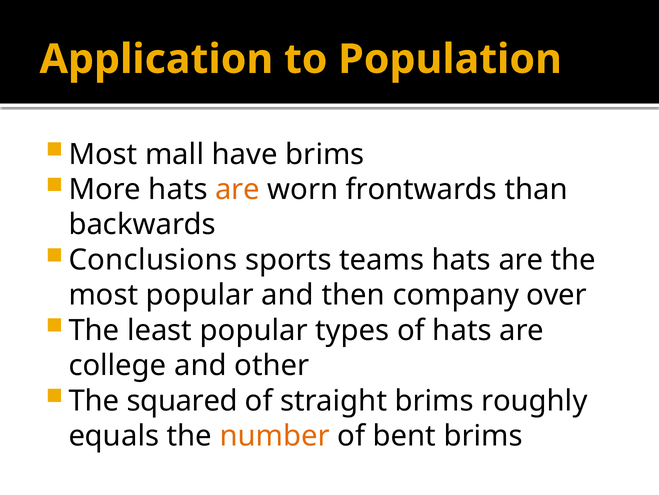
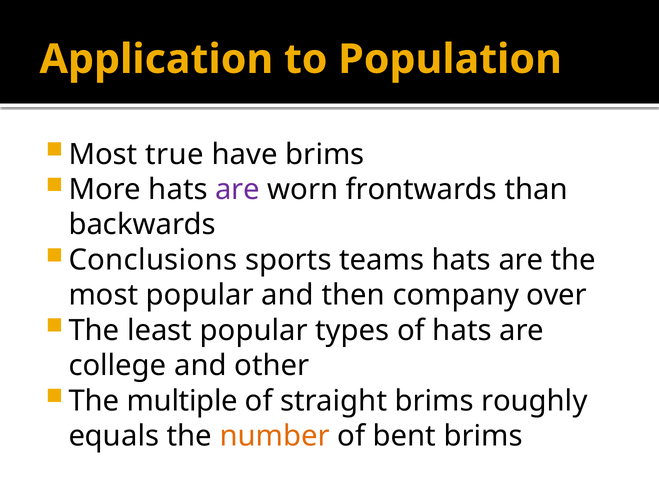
mall: mall -> true
are at (238, 189) colour: orange -> purple
squared: squared -> multiple
